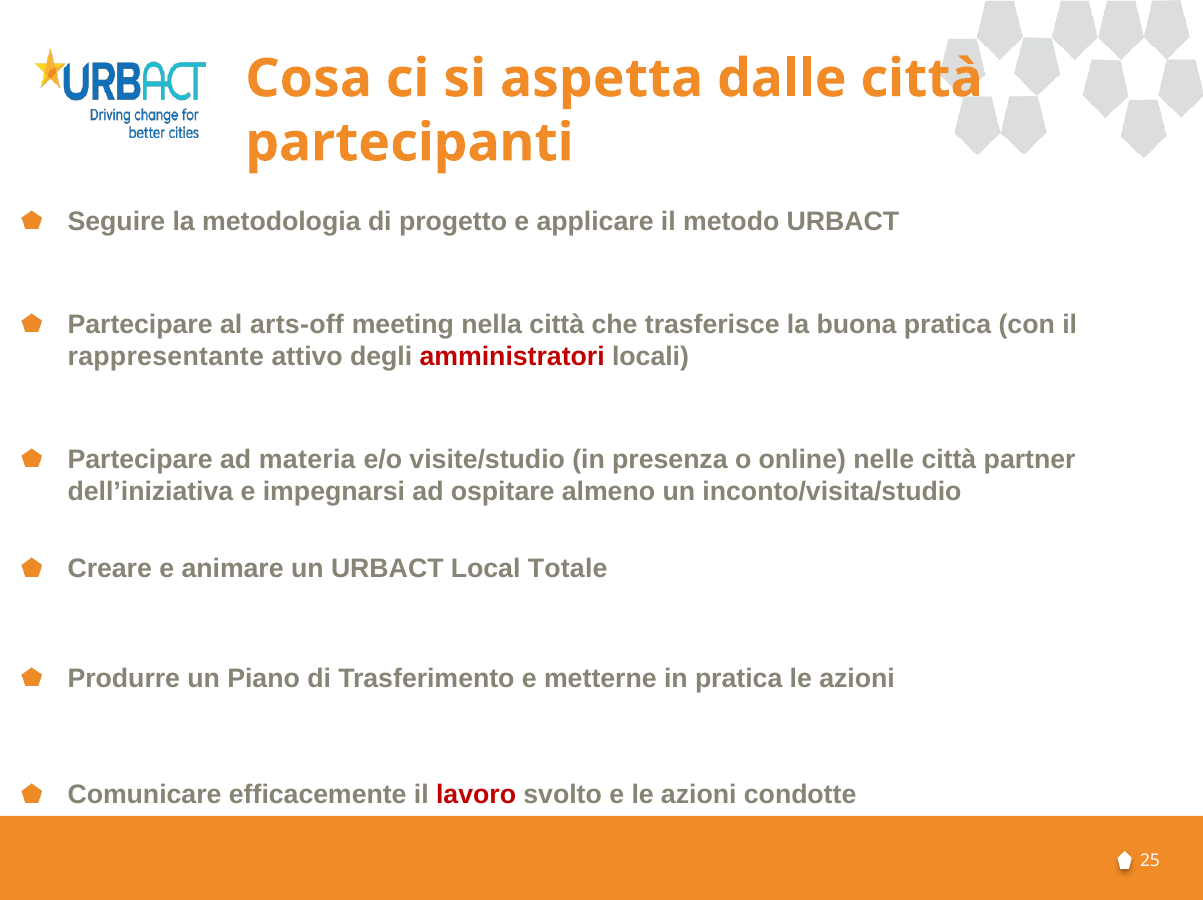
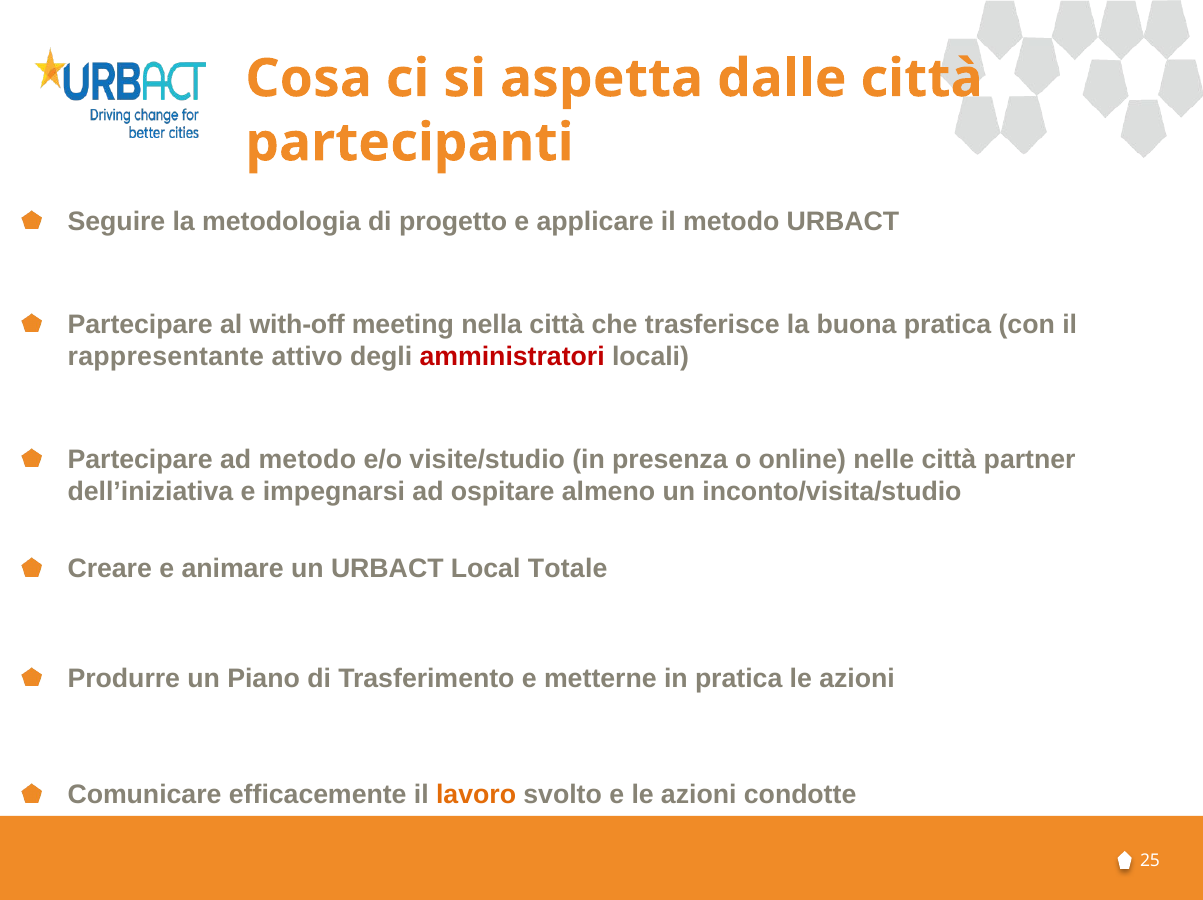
arts-off: arts-off -> with-off
ad materia: materia -> metodo
lavoro colour: red -> orange
